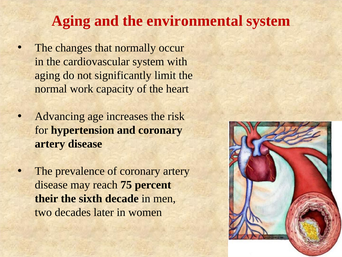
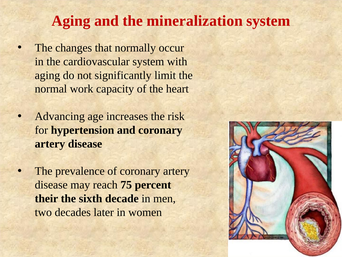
environmental: environmental -> mineralization
